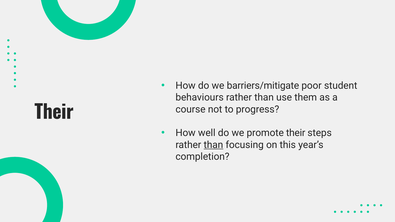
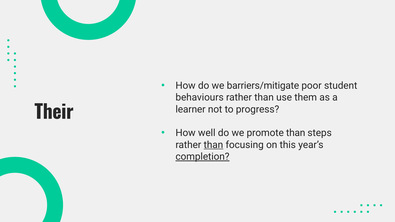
course: course -> learner
promote their: their -> than
completion underline: none -> present
